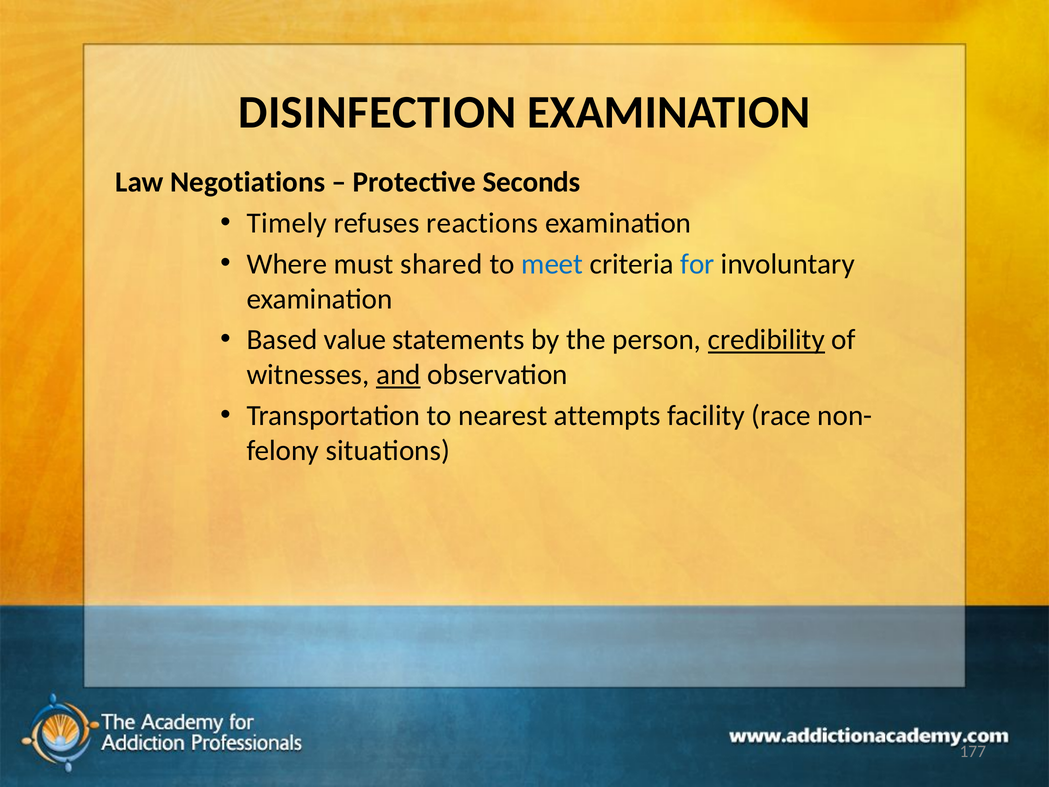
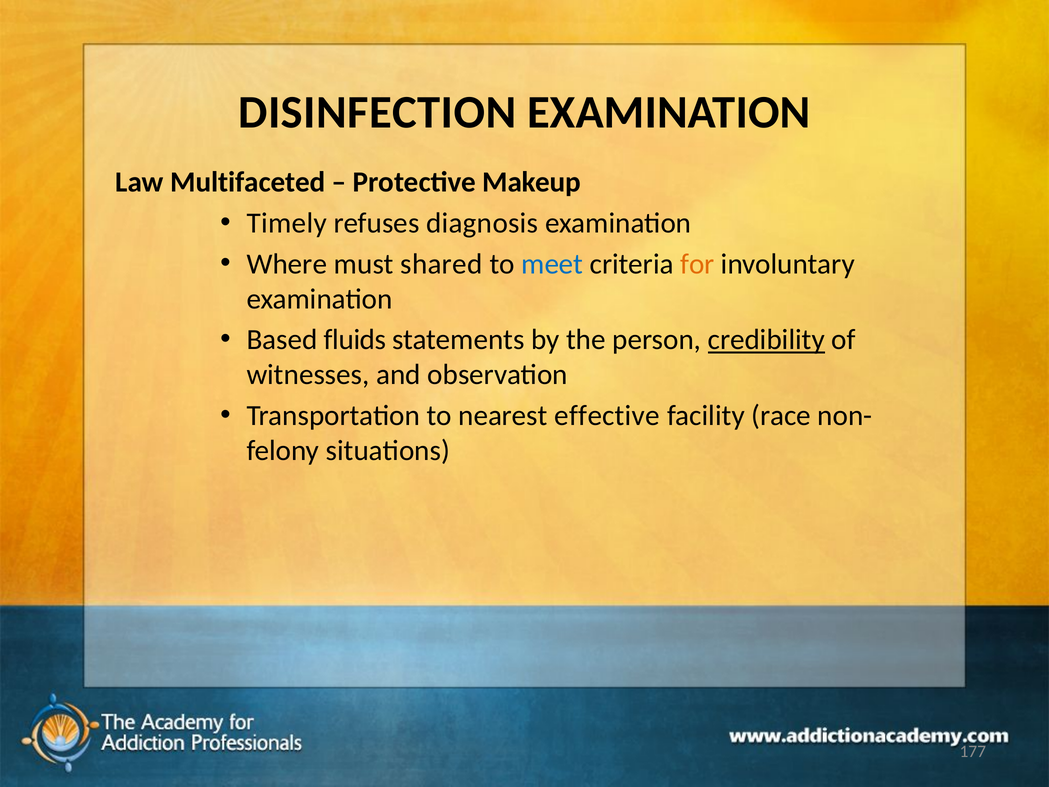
Negotiations: Negotiations -> Multifaceted
Seconds: Seconds -> Makeup
reactions: reactions -> diagnosis
for colour: blue -> orange
value: value -> fluids
and underline: present -> none
attempts: attempts -> effective
